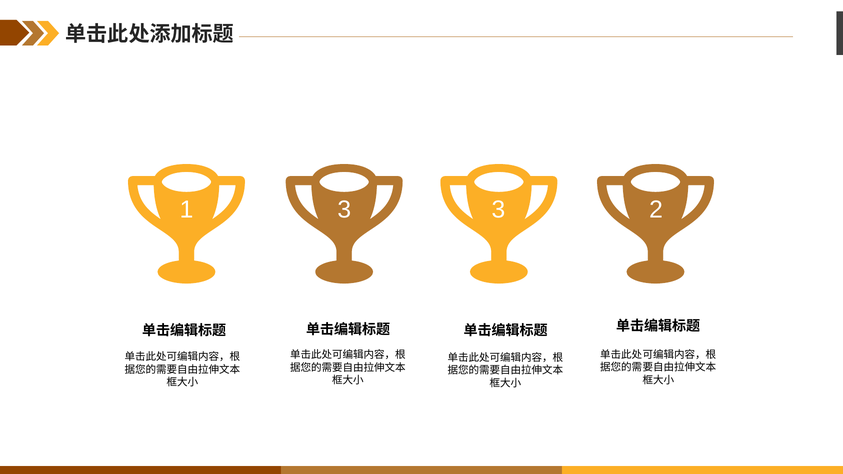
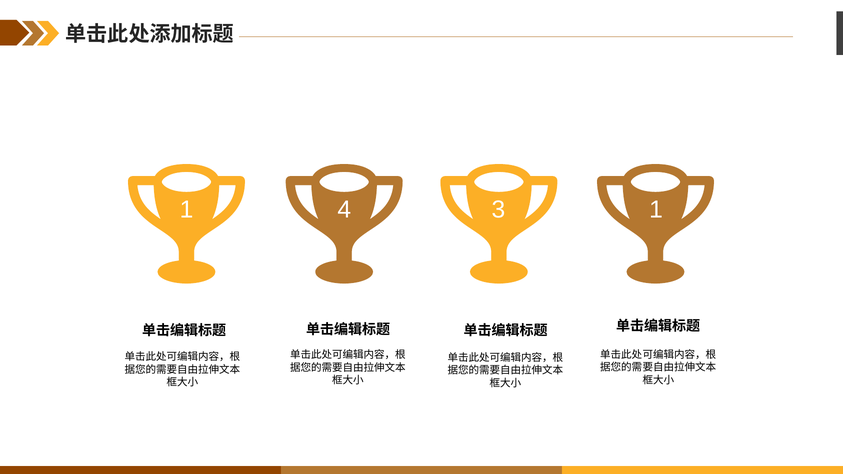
1 3: 3 -> 4
3 2: 2 -> 1
